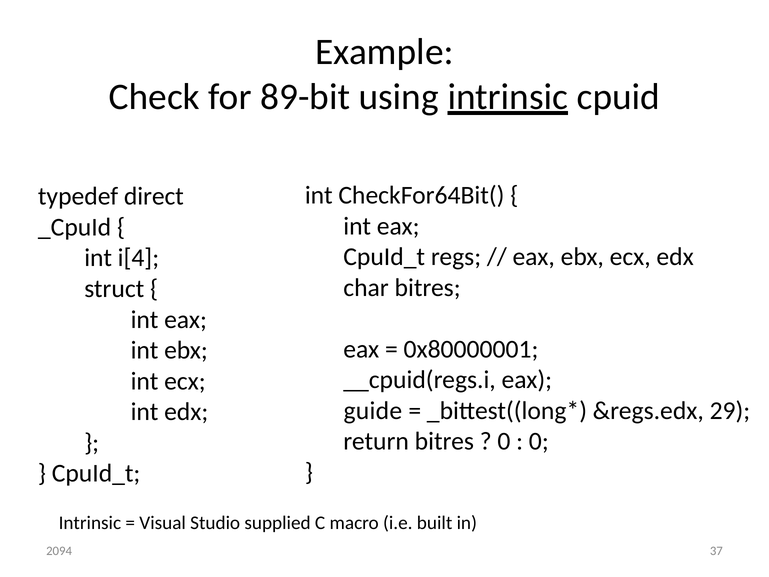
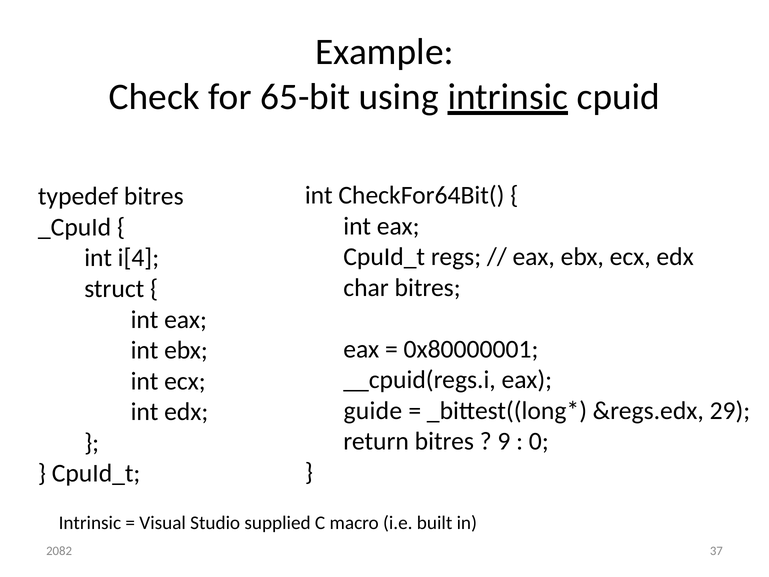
89-bit: 89-bit -> 65-bit
typedef direct: direct -> bitres
0 at (504, 441): 0 -> 9
2094: 2094 -> 2082
